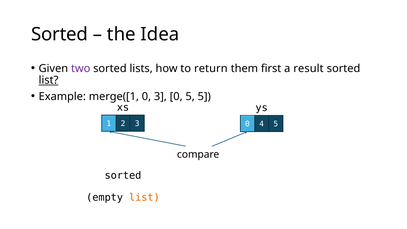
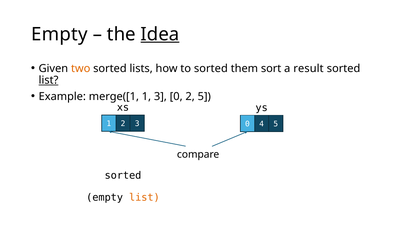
Sorted at (60, 34): Sorted -> Empty
Idea underline: none -> present
two colour: purple -> orange
to return: return -> sorted
first: first -> sort
merge([1 0: 0 -> 1
0 5: 5 -> 2
